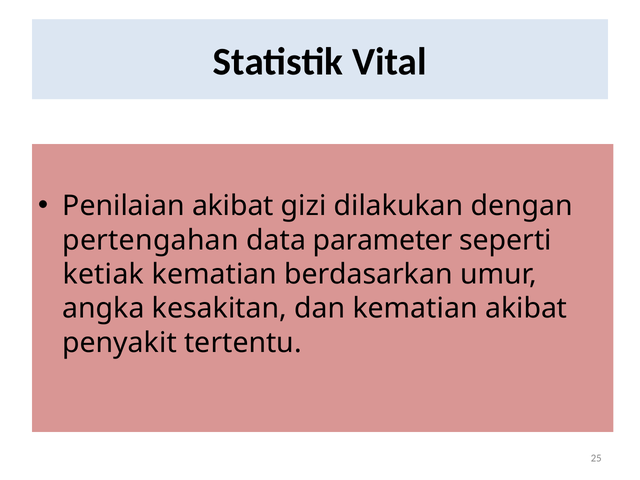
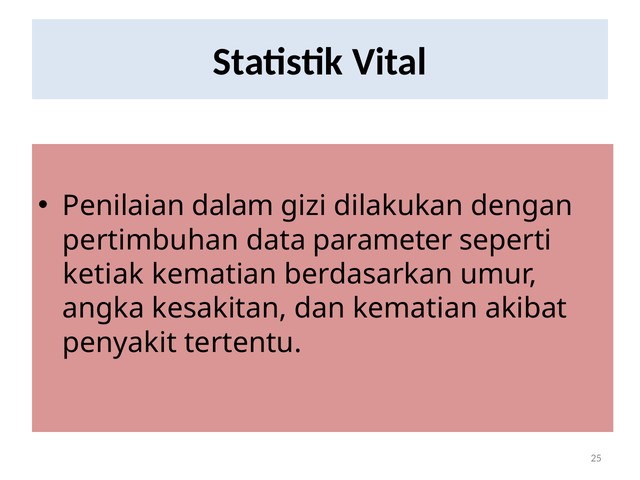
Penilaian akibat: akibat -> dalam
pertengahan: pertengahan -> pertimbuhan
